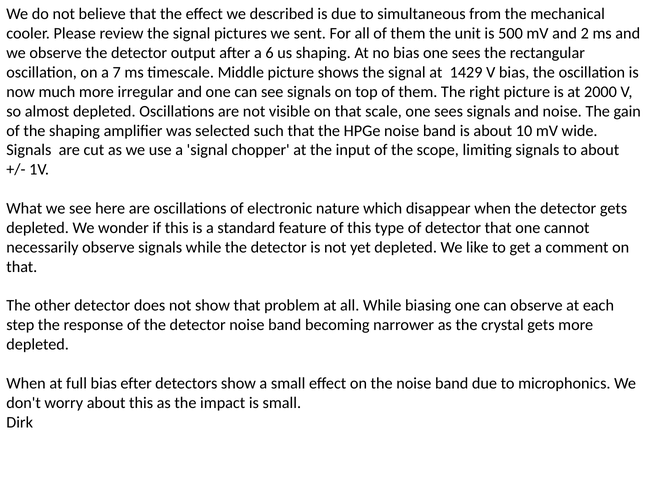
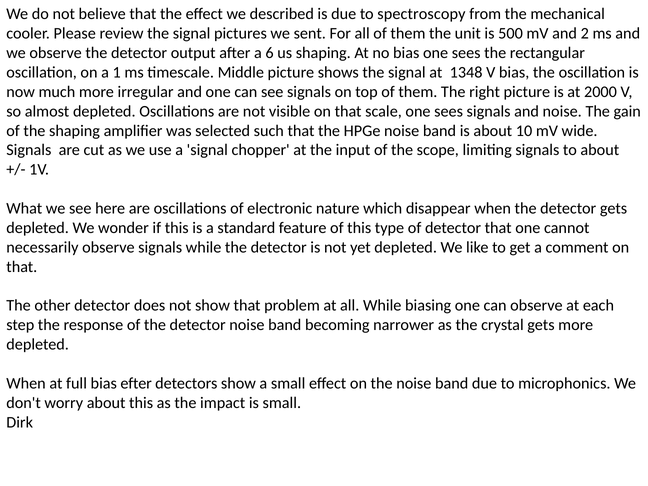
simultaneous: simultaneous -> spectroscopy
7: 7 -> 1
1429: 1429 -> 1348
